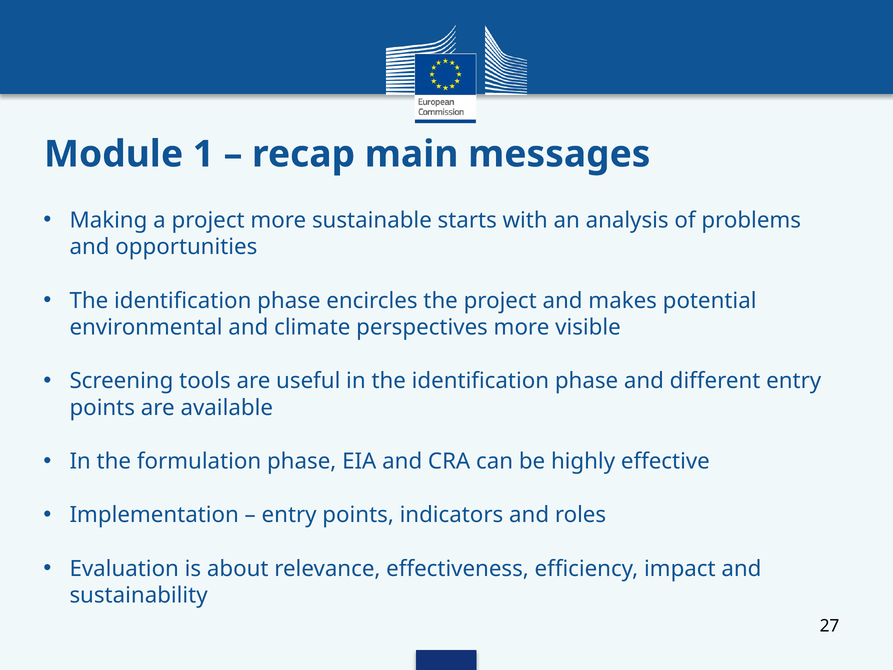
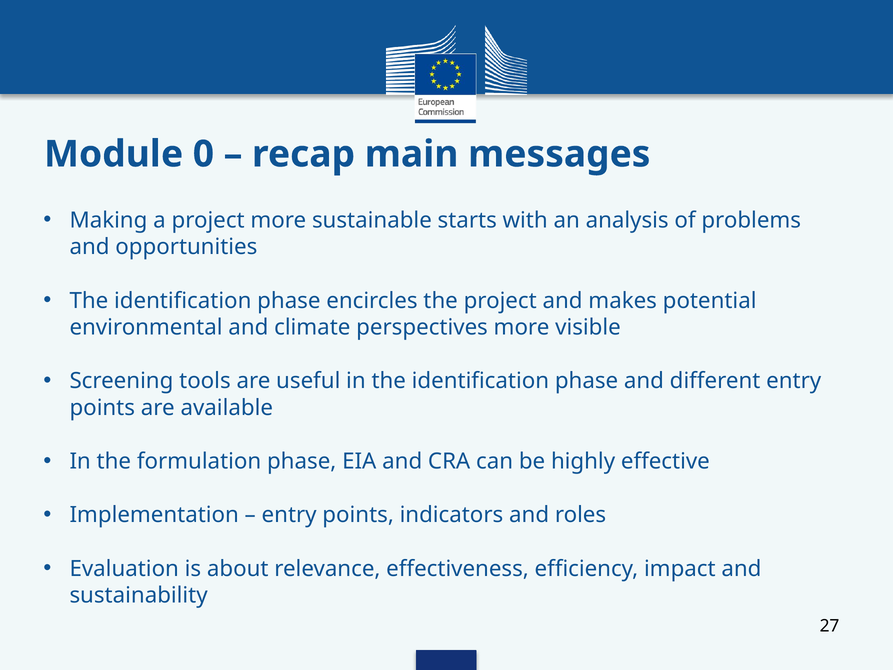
1: 1 -> 0
